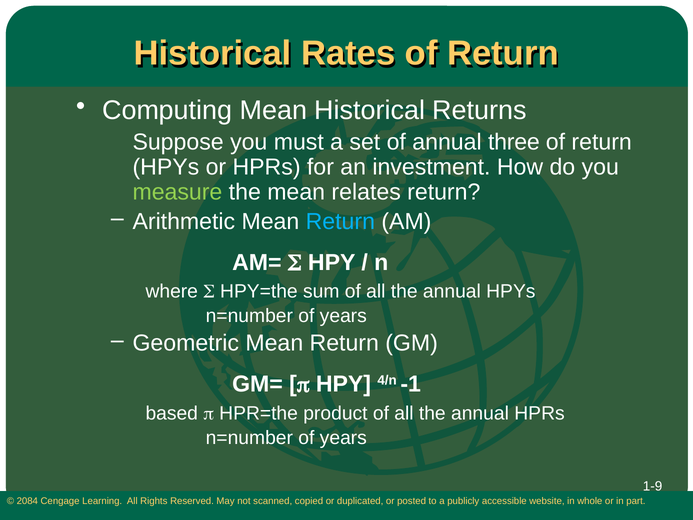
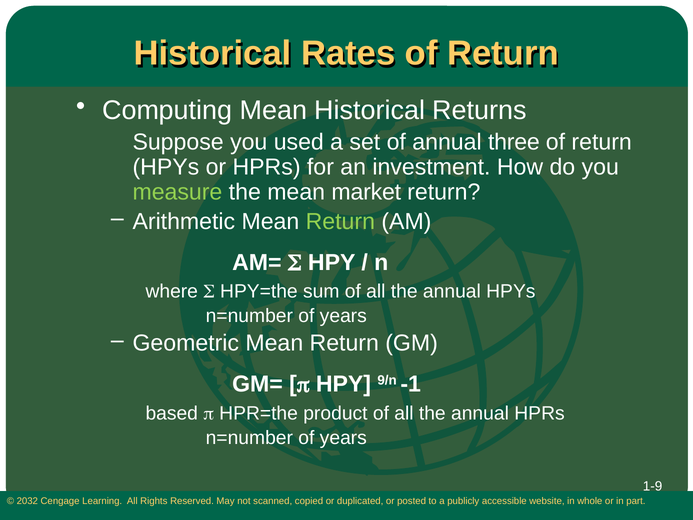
must: must -> used
relates: relates -> market
Return at (340, 221) colour: light blue -> light green
4/n: 4/n -> 9/n
2084: 2084 -> 2032
